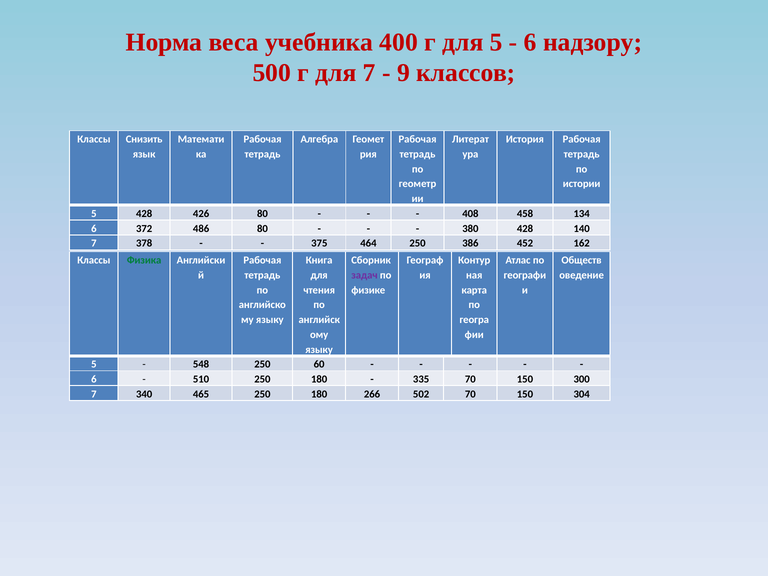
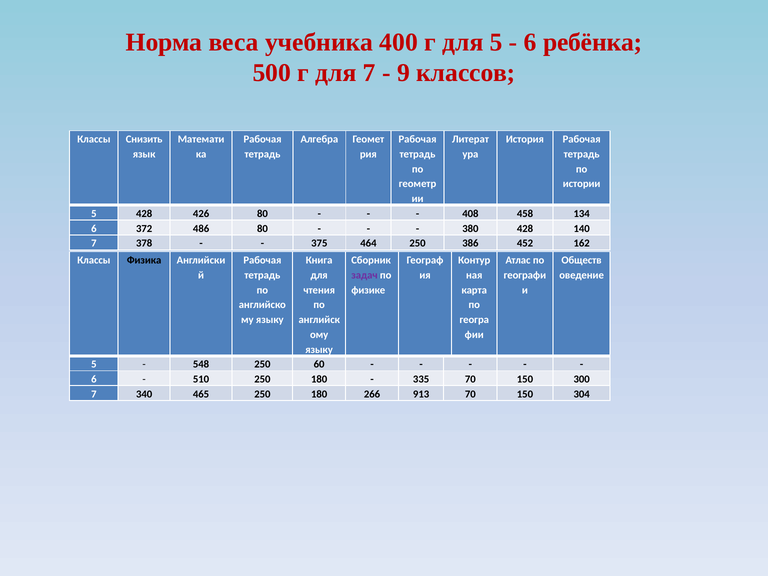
надзору: надзору -> ребёнка
Физика colour: green -> black
502: 502 -> 913
